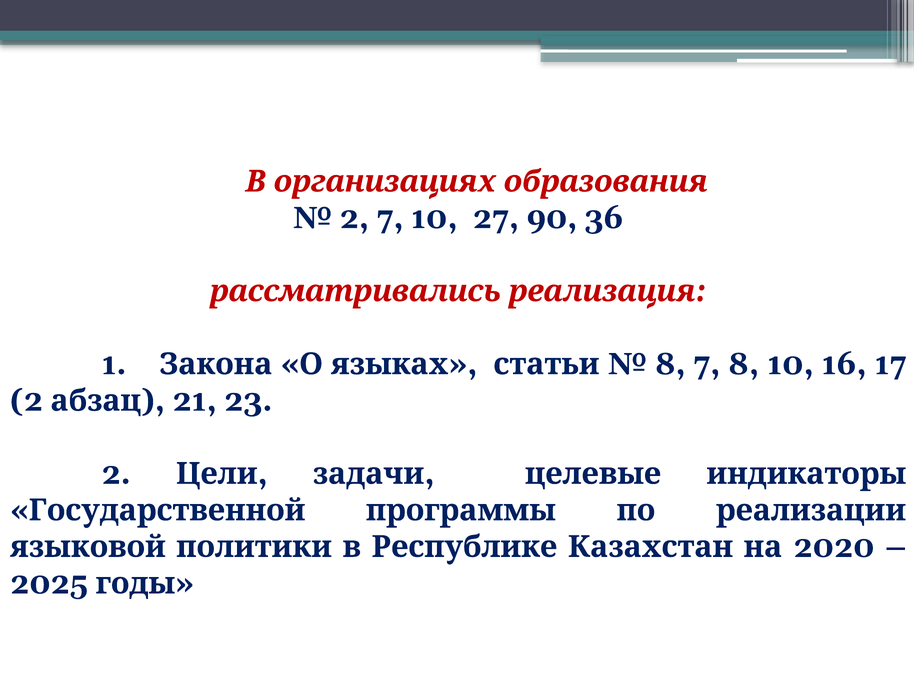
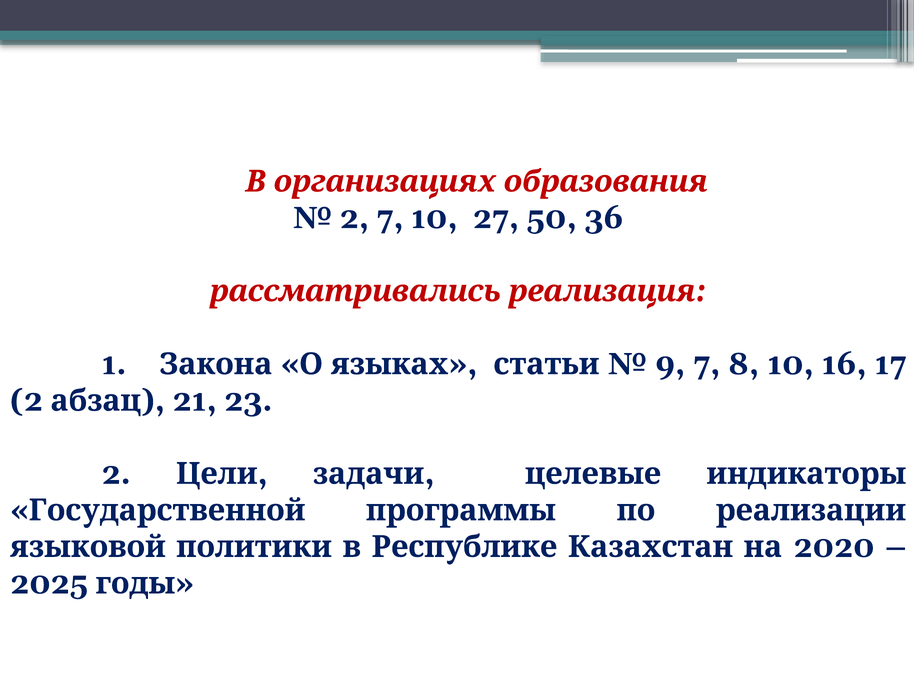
90: 90 -> 50
8 at (670, 364): 8 -> 9
